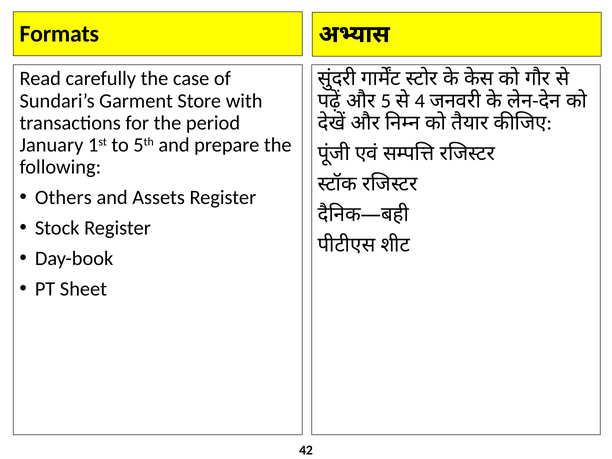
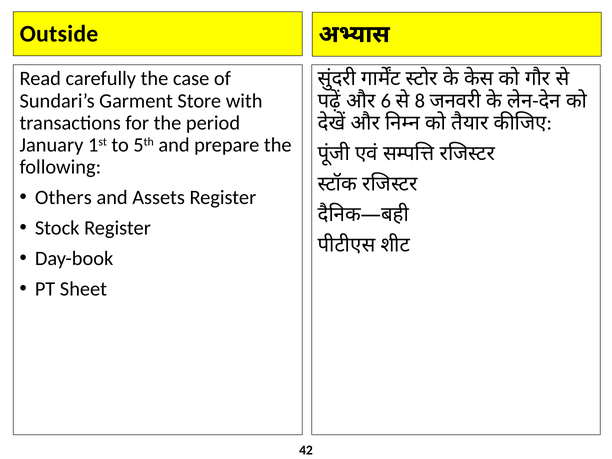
Formats: Formats -> Outside
5: 5 -> 6
4: 4 -> 8
